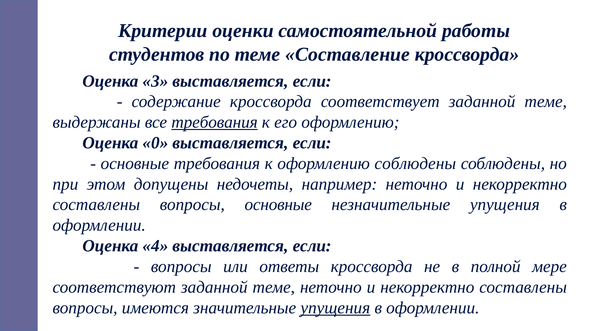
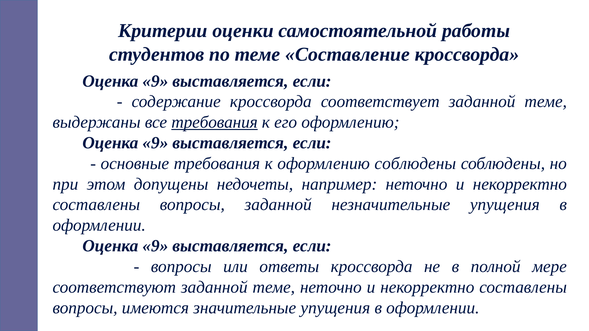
3 at (156, 81): 3 -> 9
0 at (156, 143): 0 -> 9
вопросы основные: основные -> заданной
4 at (156, 246): 4 -> 9
упущения at (335, 308) underline: present -> none
